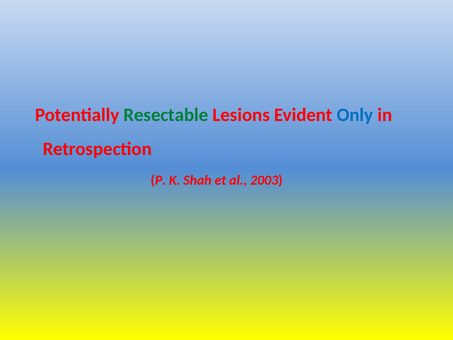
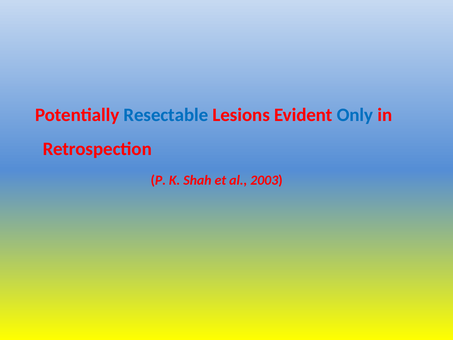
Resectable colour: green -> blue
